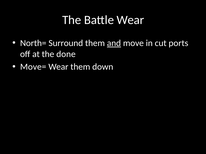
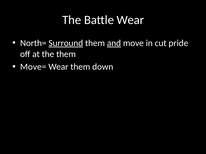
Surround underline: none -> present
ports: ports -> pride
the done: done -> them
